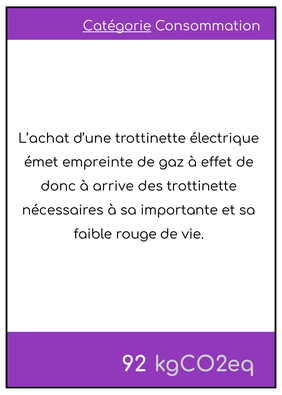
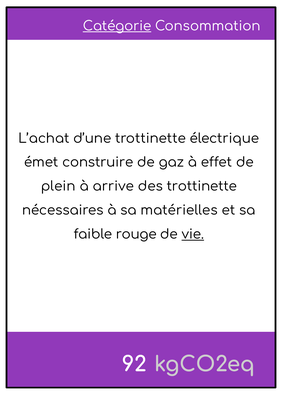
empreinte: empreinte -> construire
donc: donc -> plein
importante: importante -> matérielles
vie underline: none -> present
